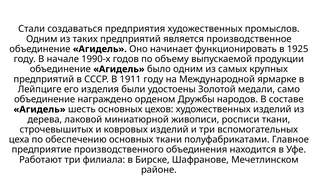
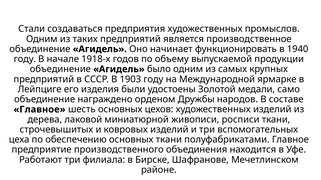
1925: 1925 -> 1940
1990-х: 1990-х -> 1918-х
1911: 1911 -> 1903
Агидель at (40, 110): Агидель -> Главное
